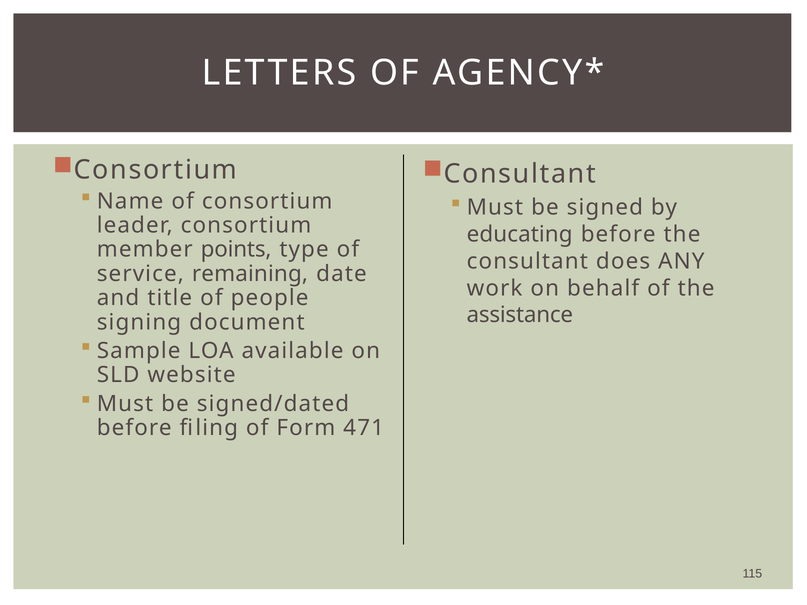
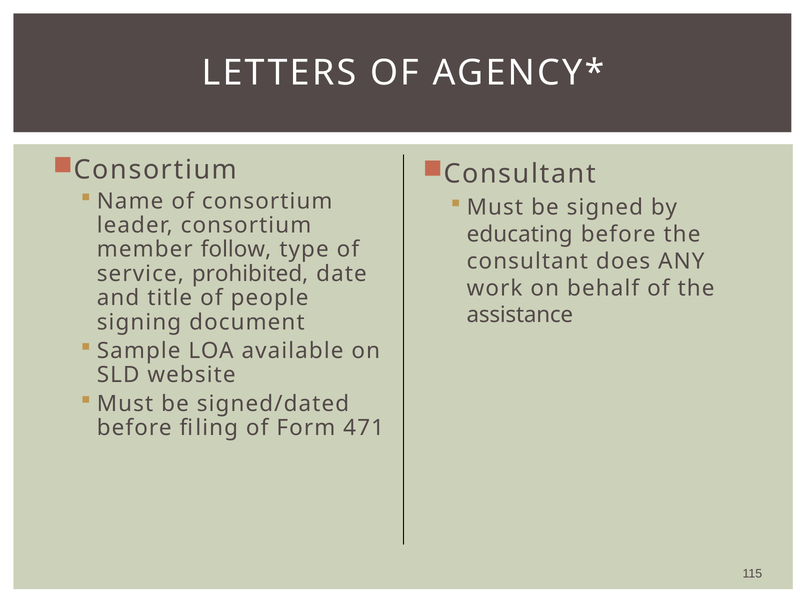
points: points -> follow
remaining: remaining -> prohibited
